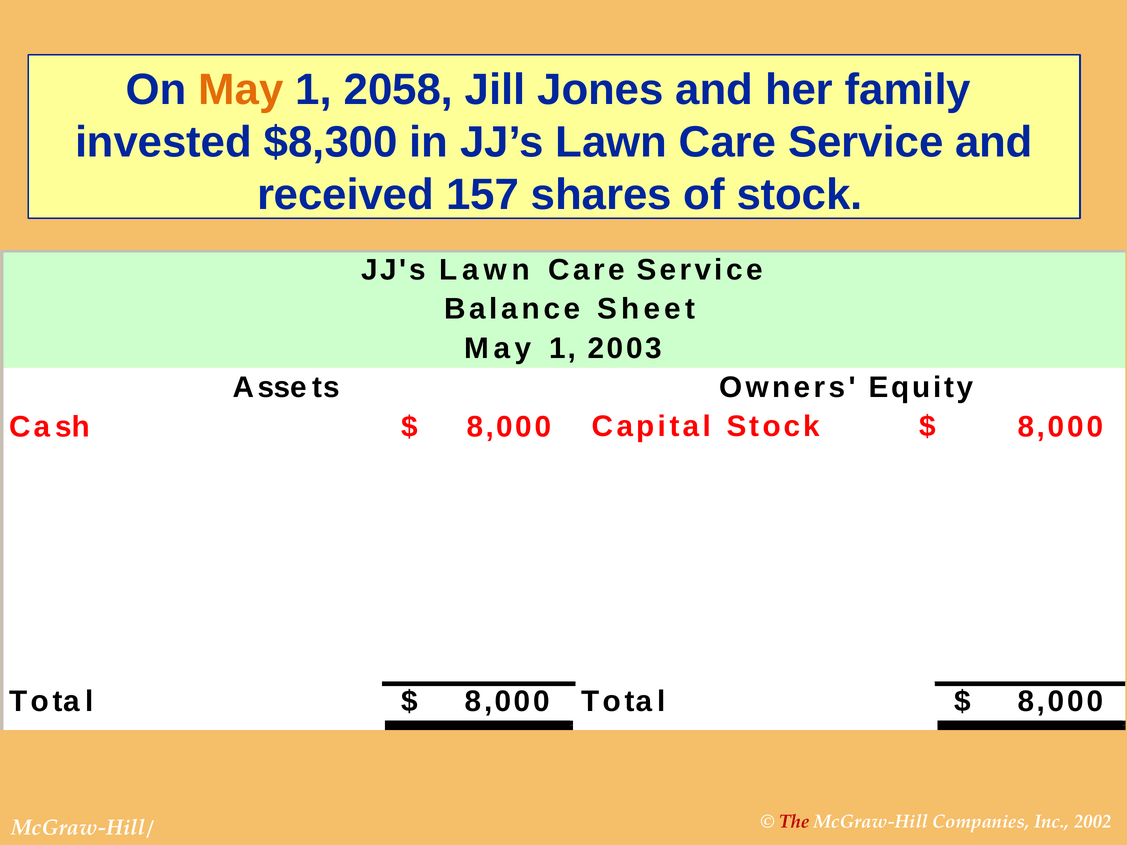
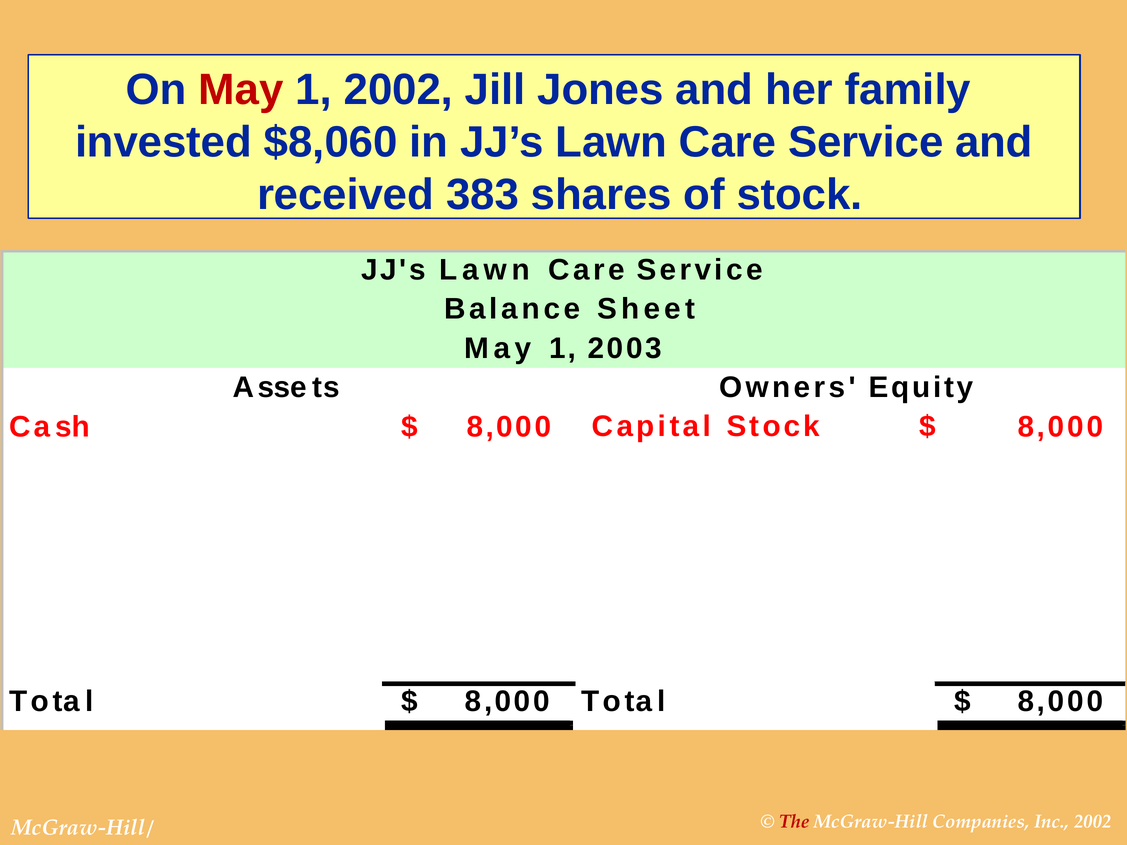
May at (241, 90) colour: orange -> red
1 2058: 2058 -> 2002
$8,300: $8,300 -> $8,060
157: 157 -> 383
